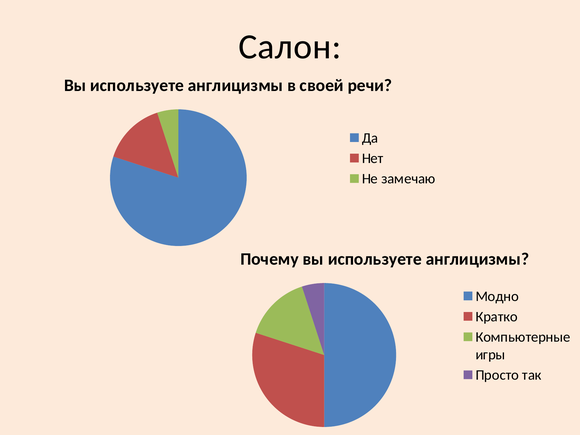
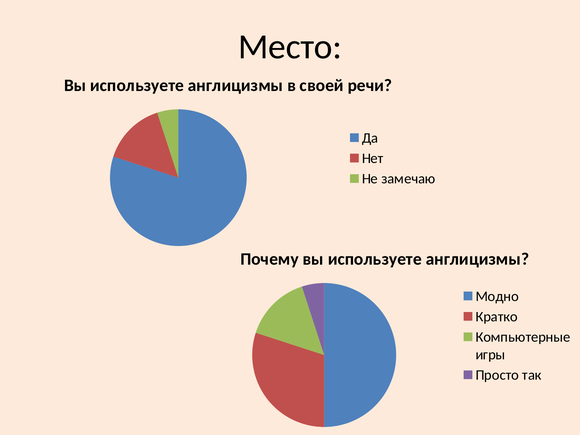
Салон: Салон -> Место
